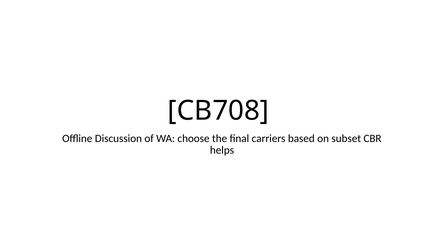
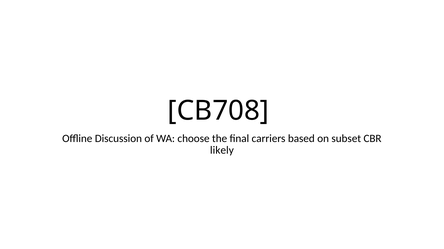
helps: helps -> likely
